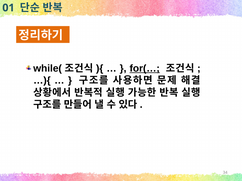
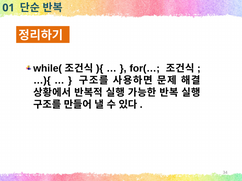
for(… underline: present -> none
